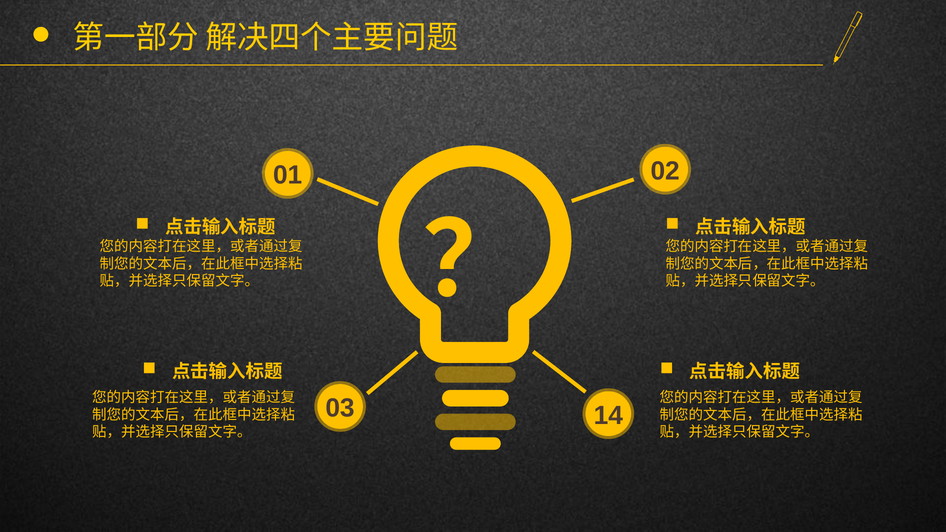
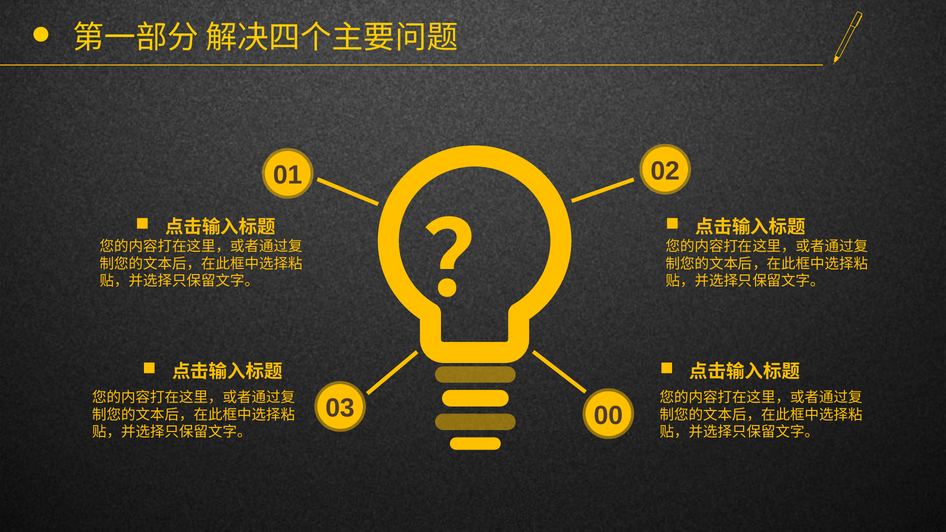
14: 14 -> 00
